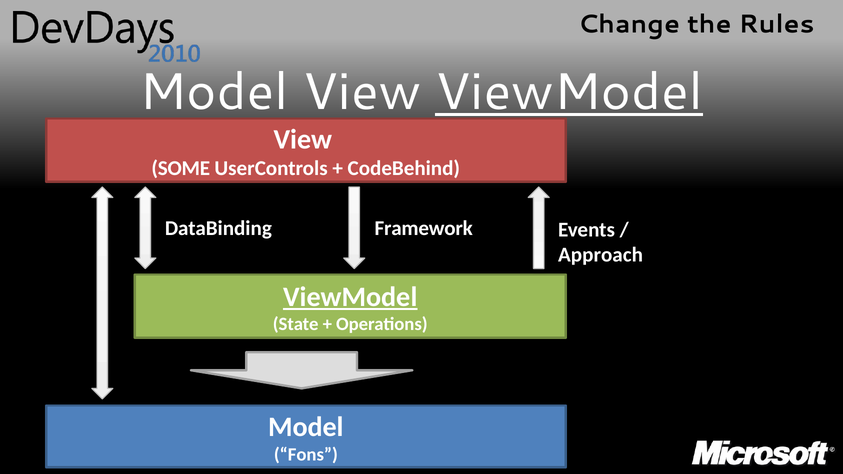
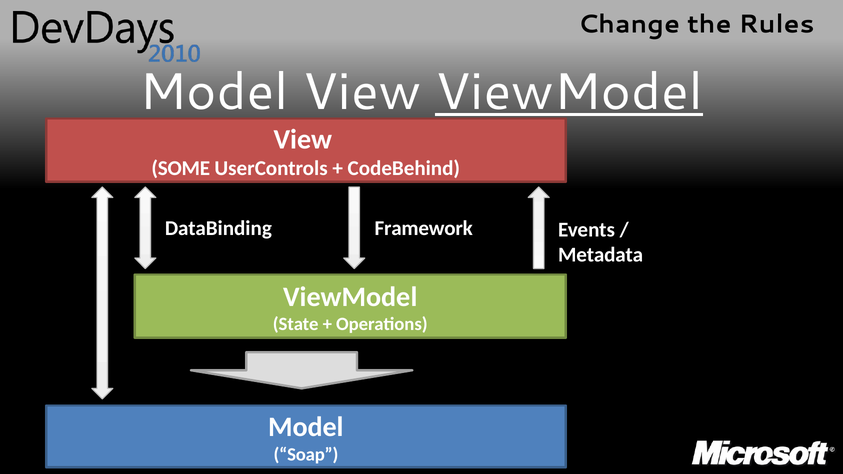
Approach: Approach -> Metadata
ViewModel at (350, 297) underline: present -> none
Fons: Fons -> Soap
